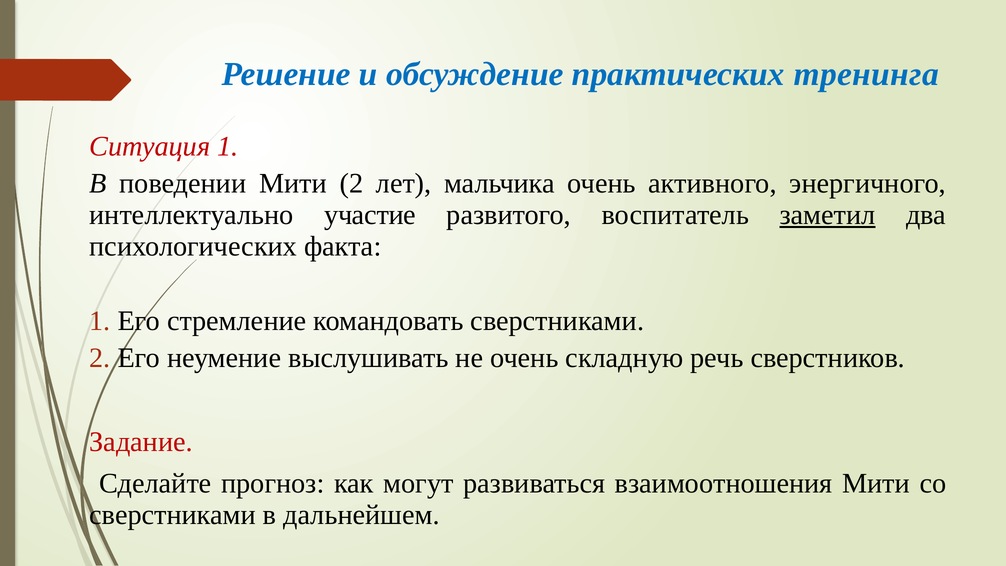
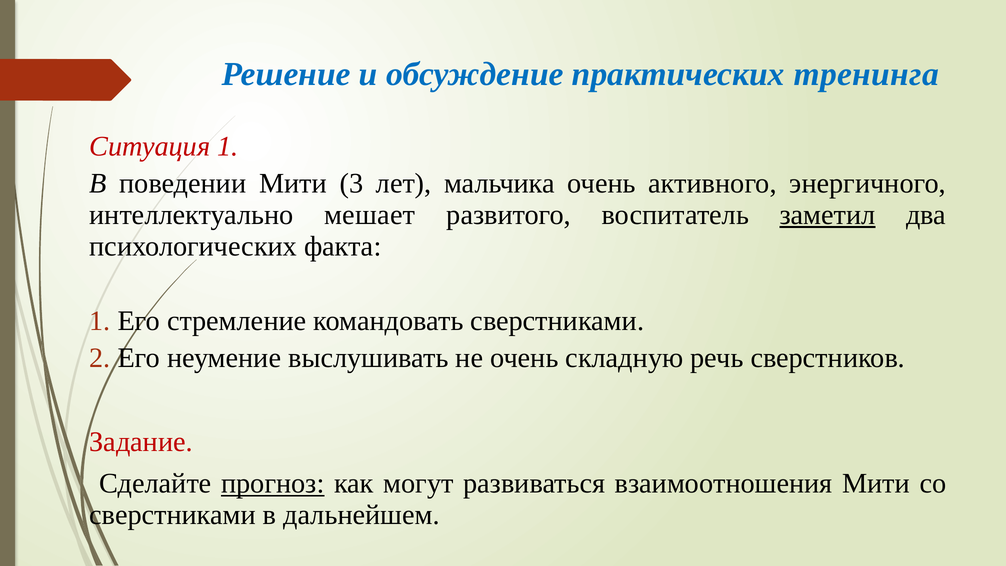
Мити 2: 2 -> 3
участие: участие -> мешает
прогноз underline: none -> present
